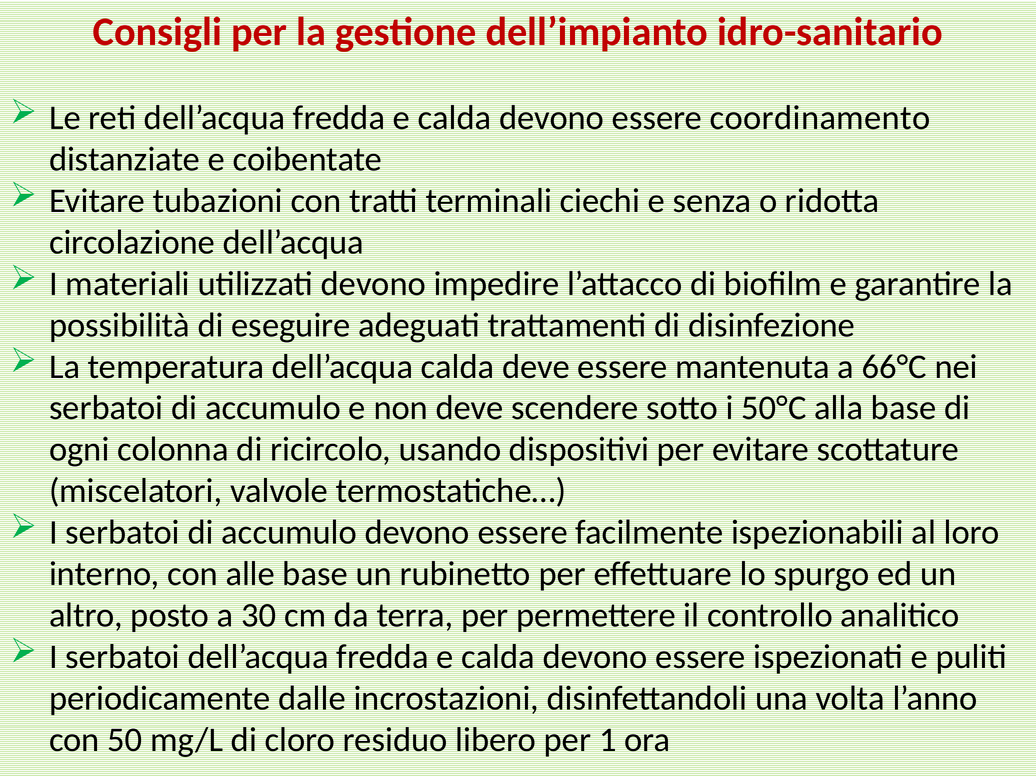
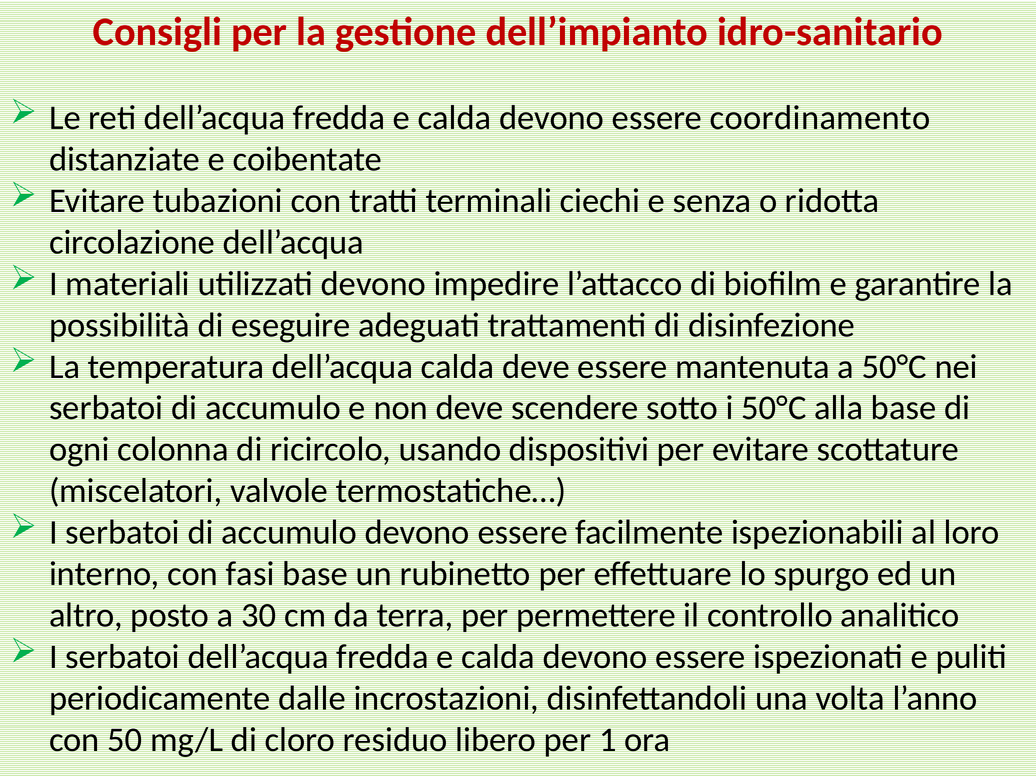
a 66°C: 66°C -> 50°C
alle: alle -> fasi
